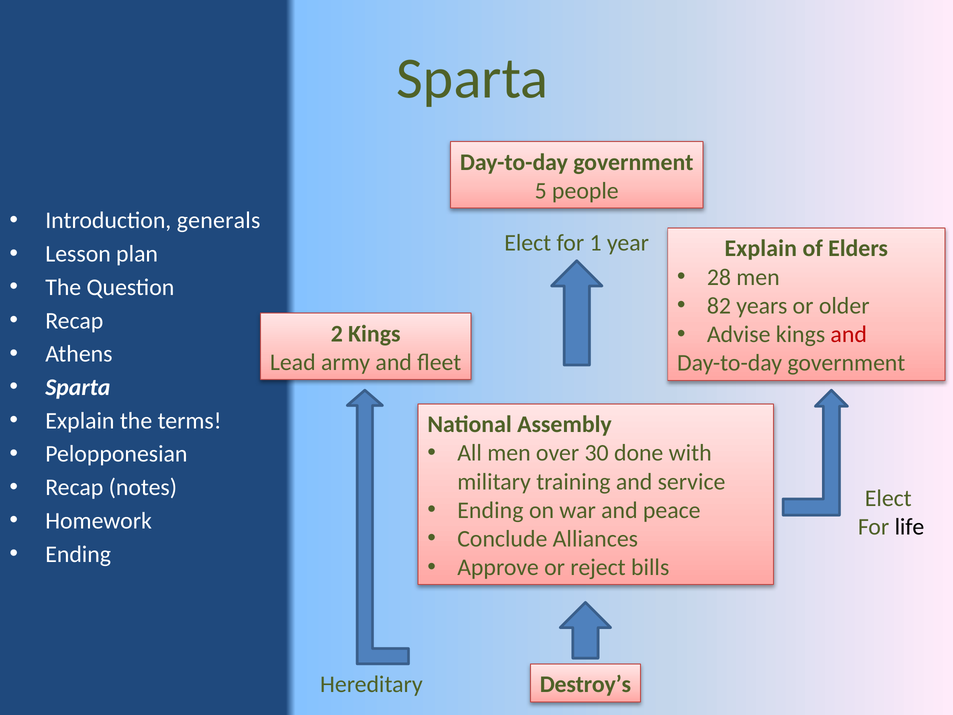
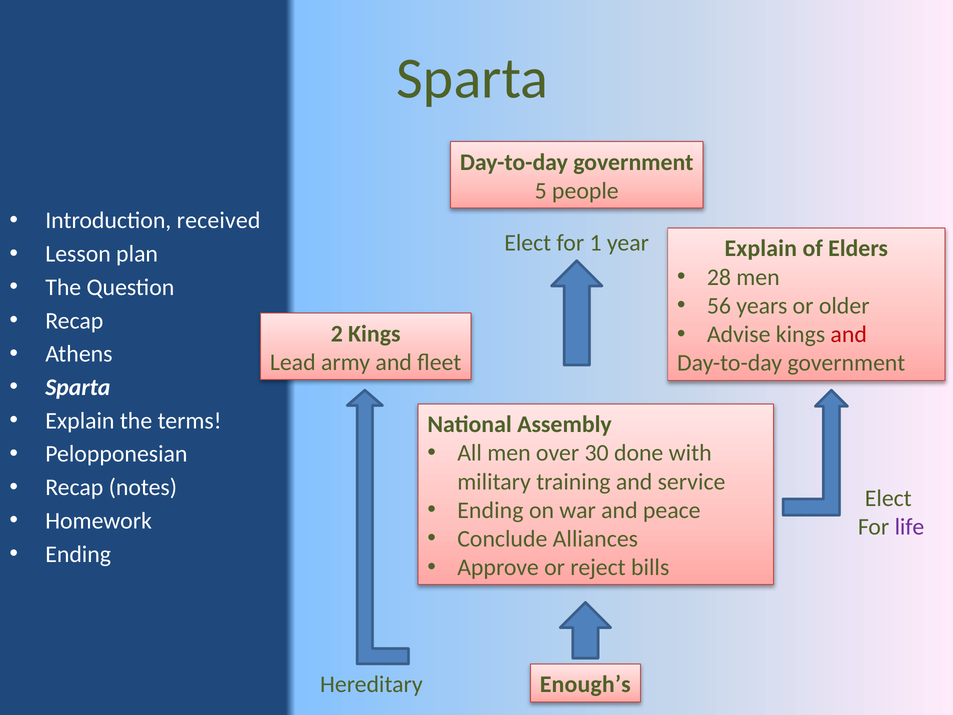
generals: generals -> received
82: 82 -> 56
life colour: black -> purple
Destroy’s: Destroy’s -> Enough’s
